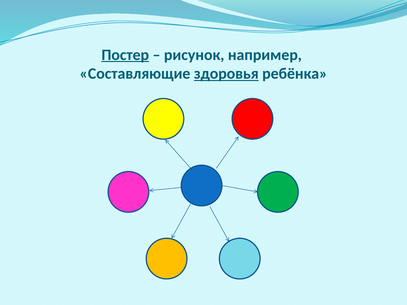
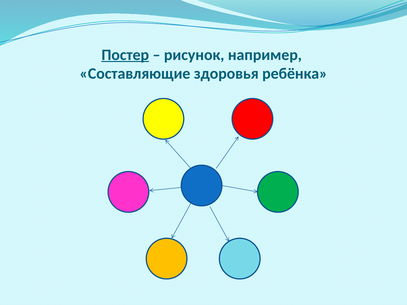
здоровья underline: present -> none
